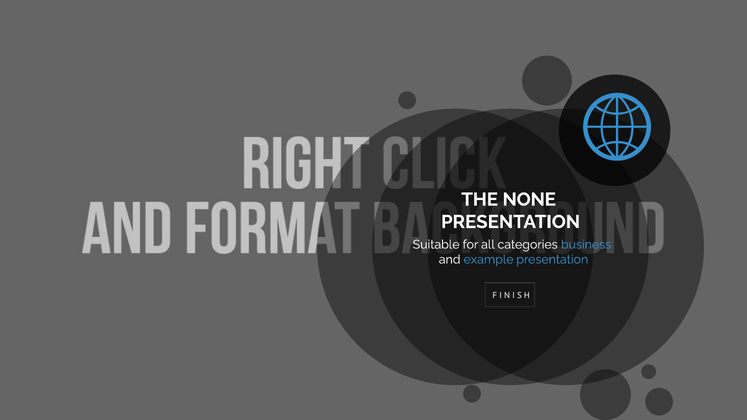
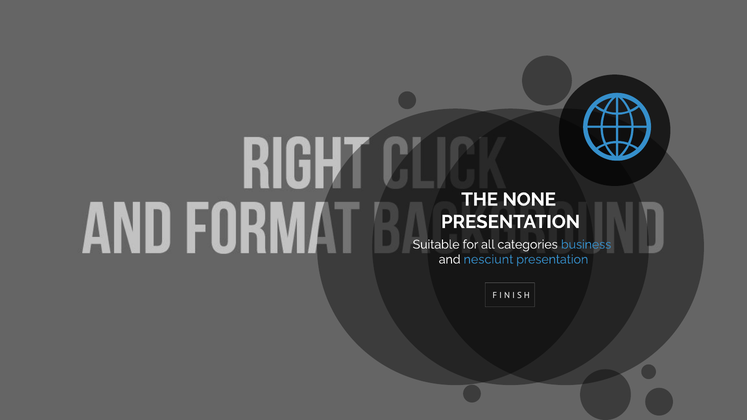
example: example -> nesciunt
